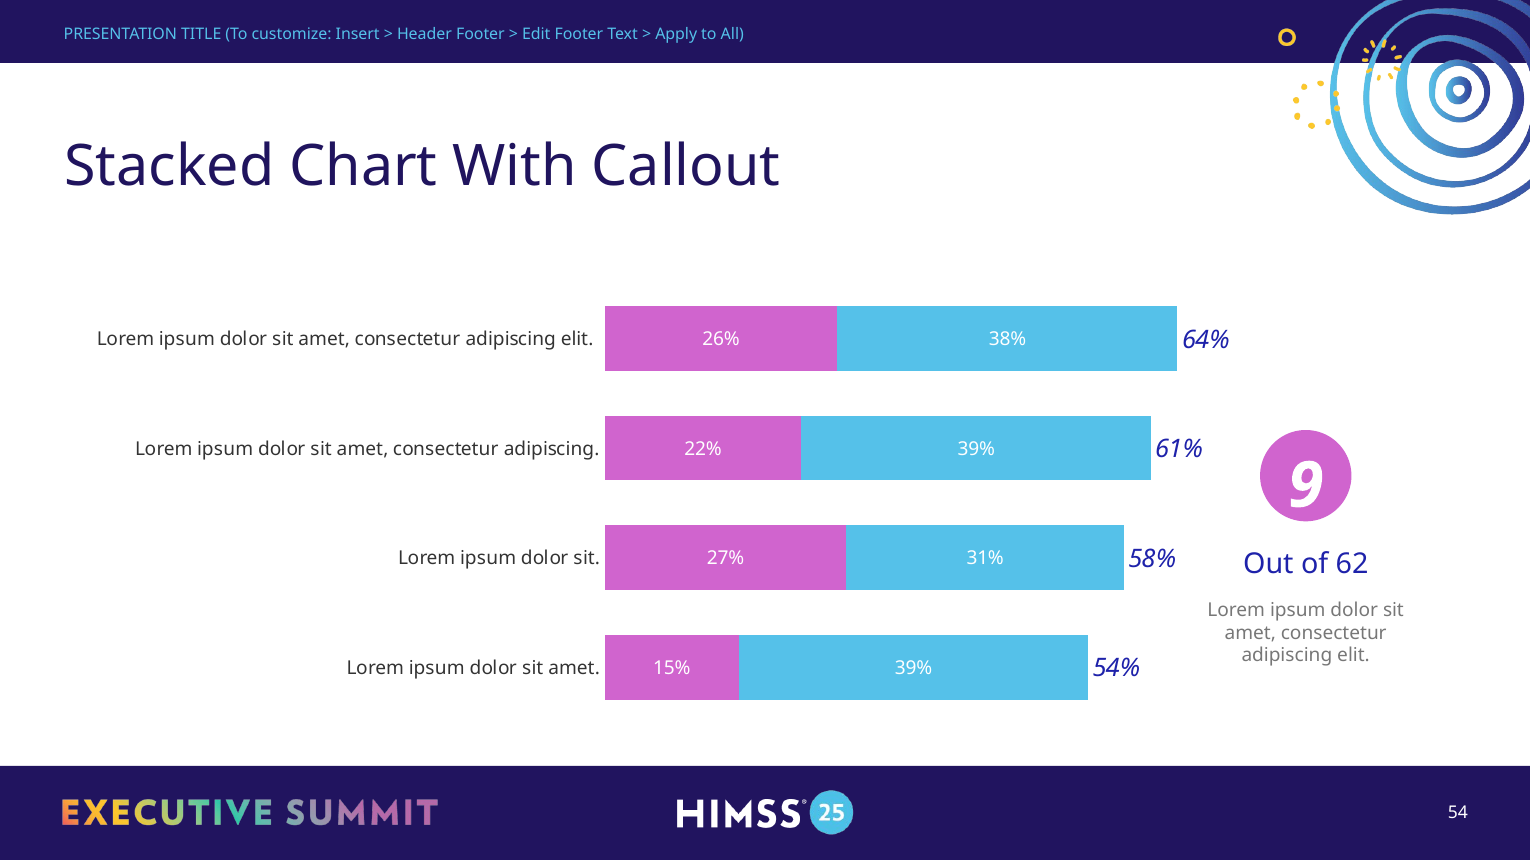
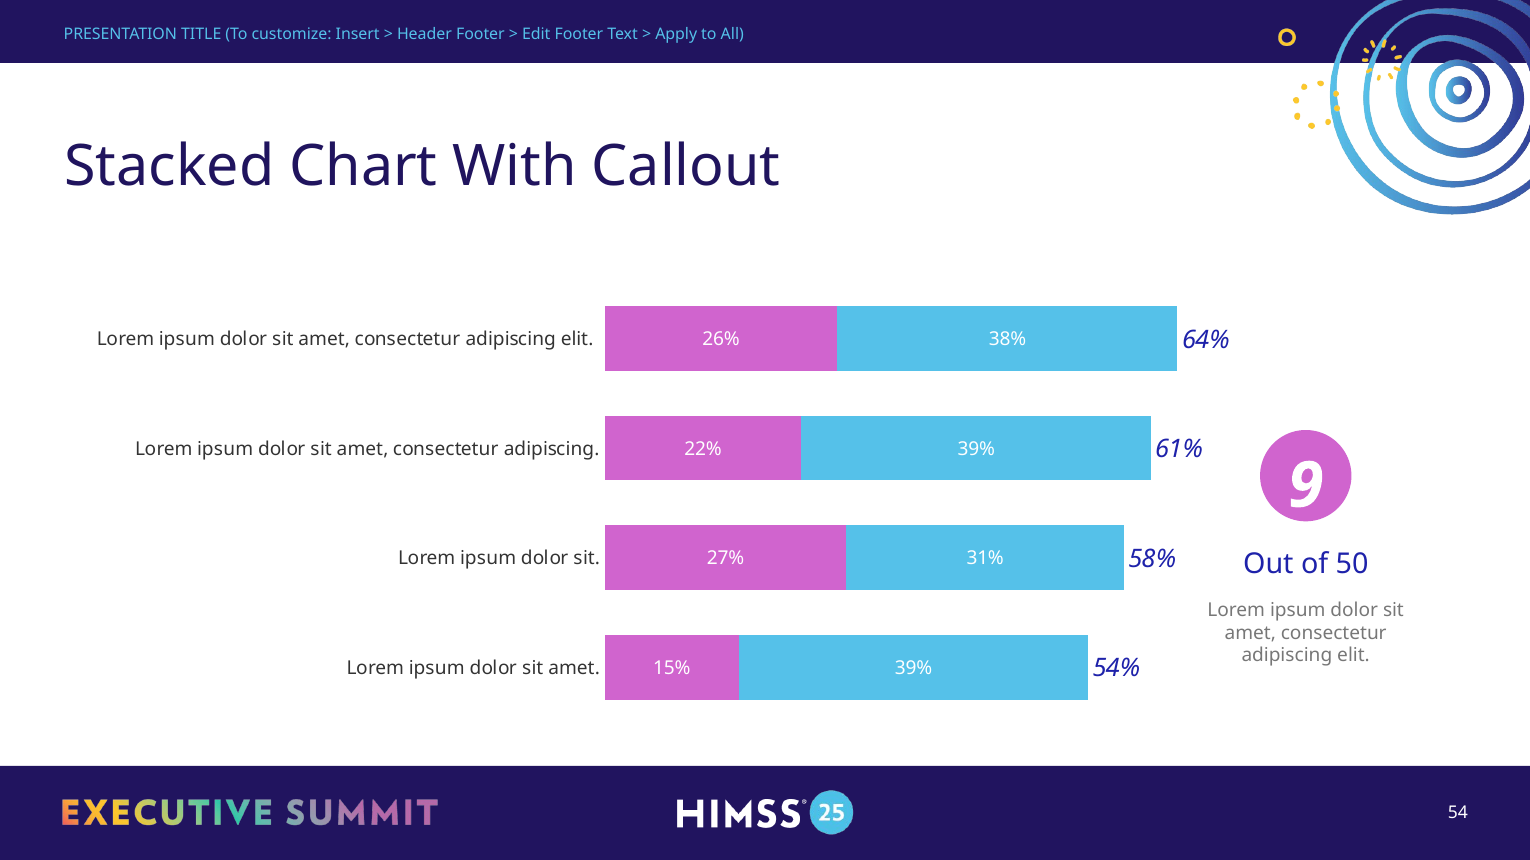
62: 62 -> 50
